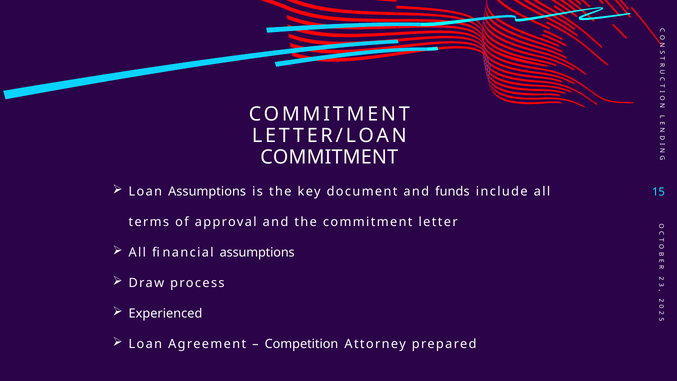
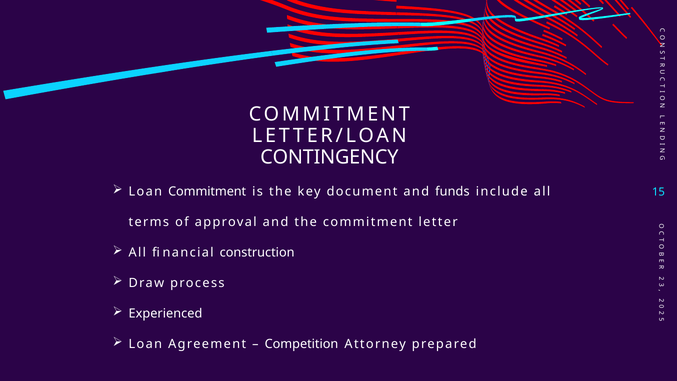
COMMITMENT at (329, 157): COMMITMENT -> CONTINGENCY
Loan Assumptions: Assumptions -> Commitment
financial assumptions: assumptions -> construction
